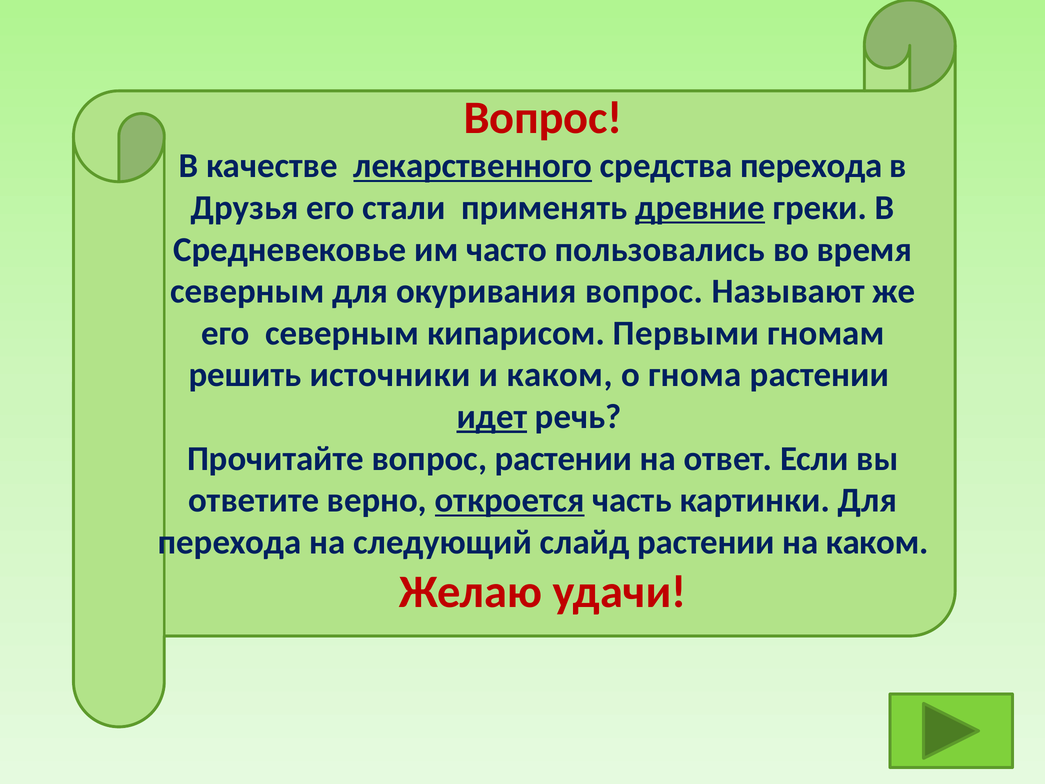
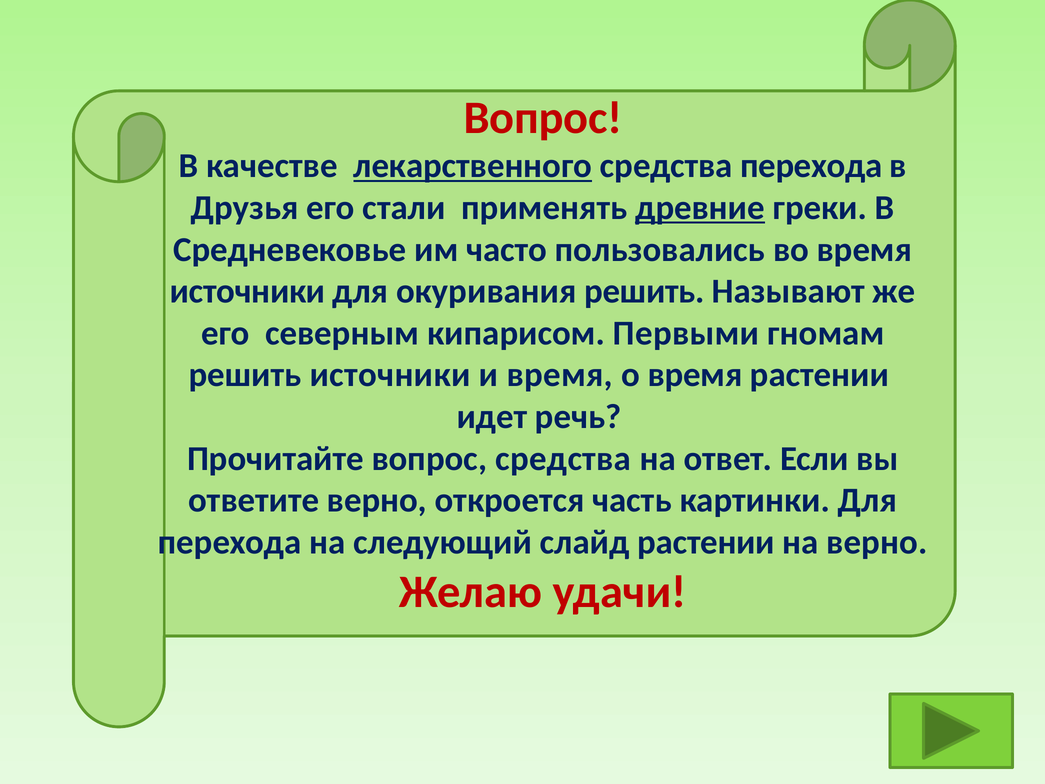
северным at (247, 291): северным -> источники
окуривания вопрос: вопрос -> решить
и каком: каком -> время
о гнома: гнома -> время
идет underline: present -> none
вопрос растении: растении -> средства
откроется underline: present -> none
на каком: каком -> верно
